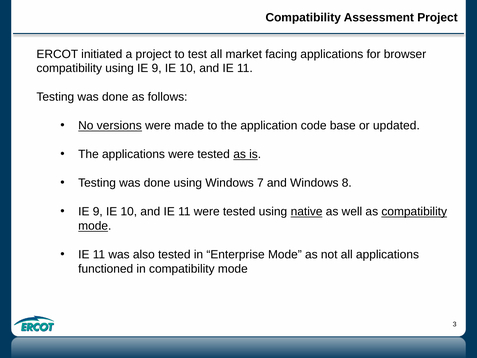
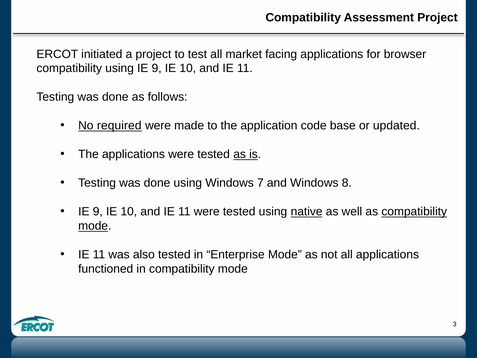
versions: versions -> required
